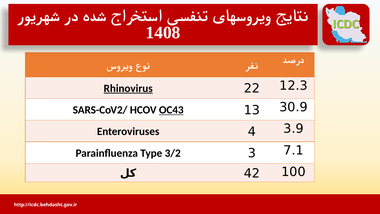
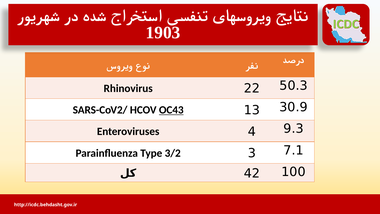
1408: 1408 -> 1903
Rhinovirus underline: present -> none
12.3: 12.3 -> 50.3
3.9: 3.9 -> 9.3
